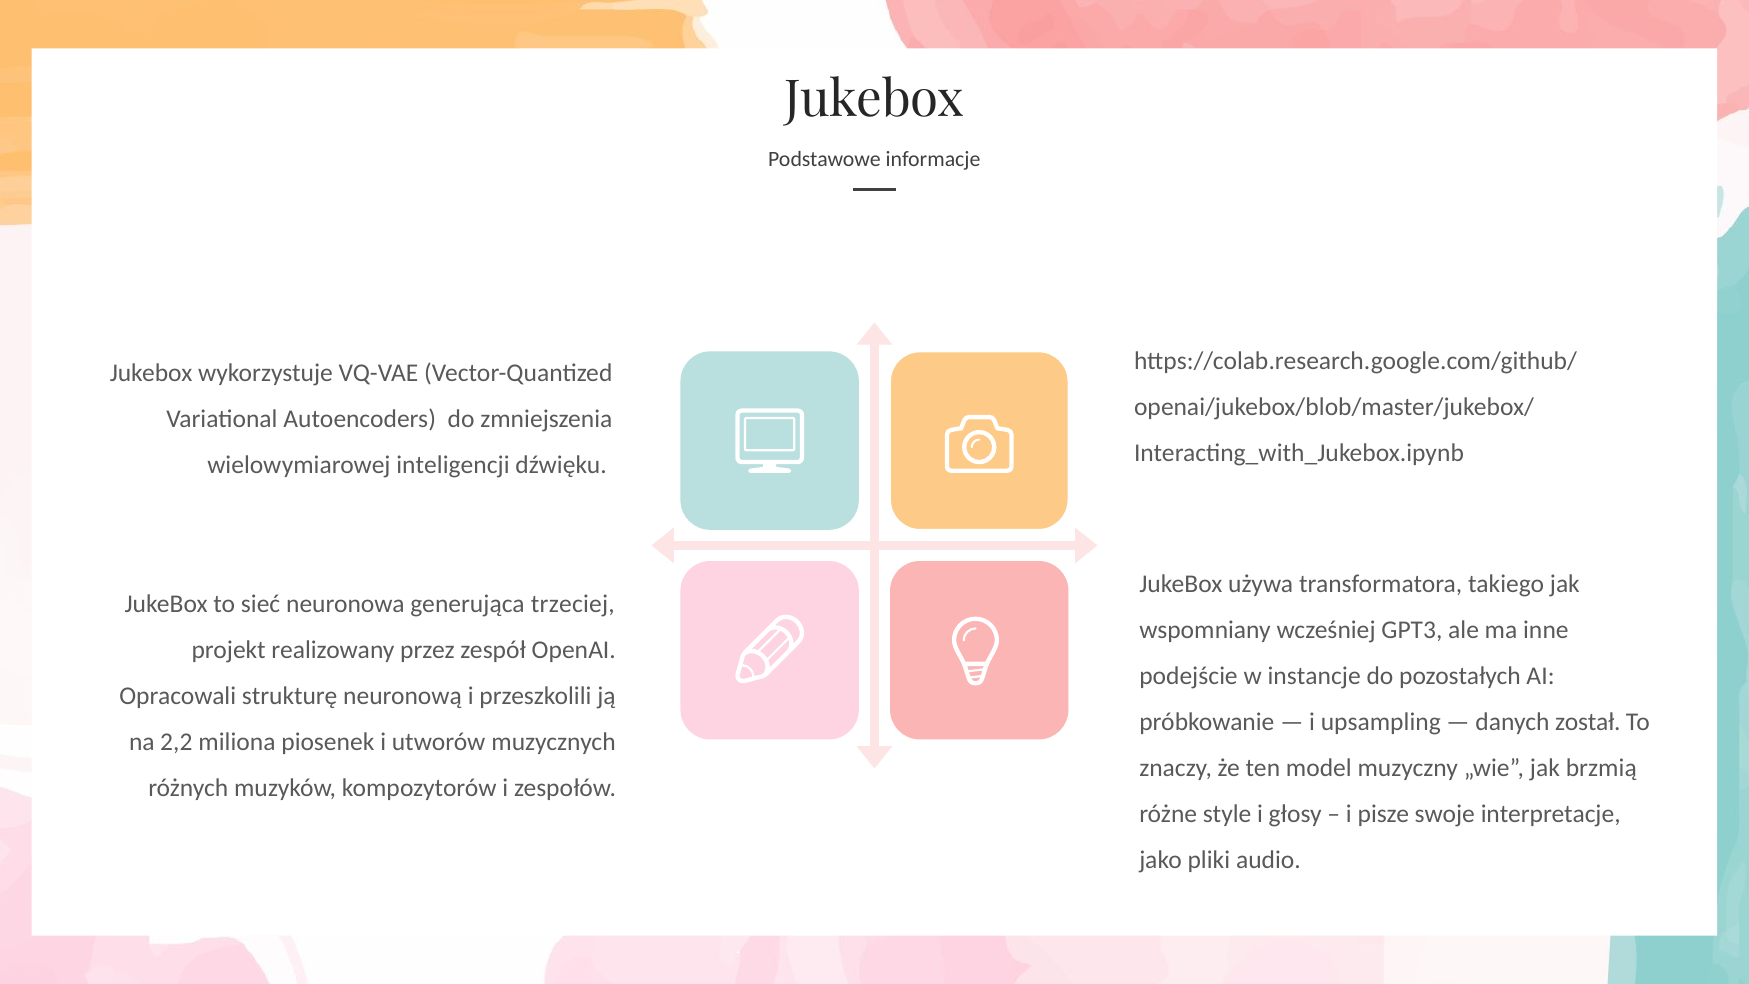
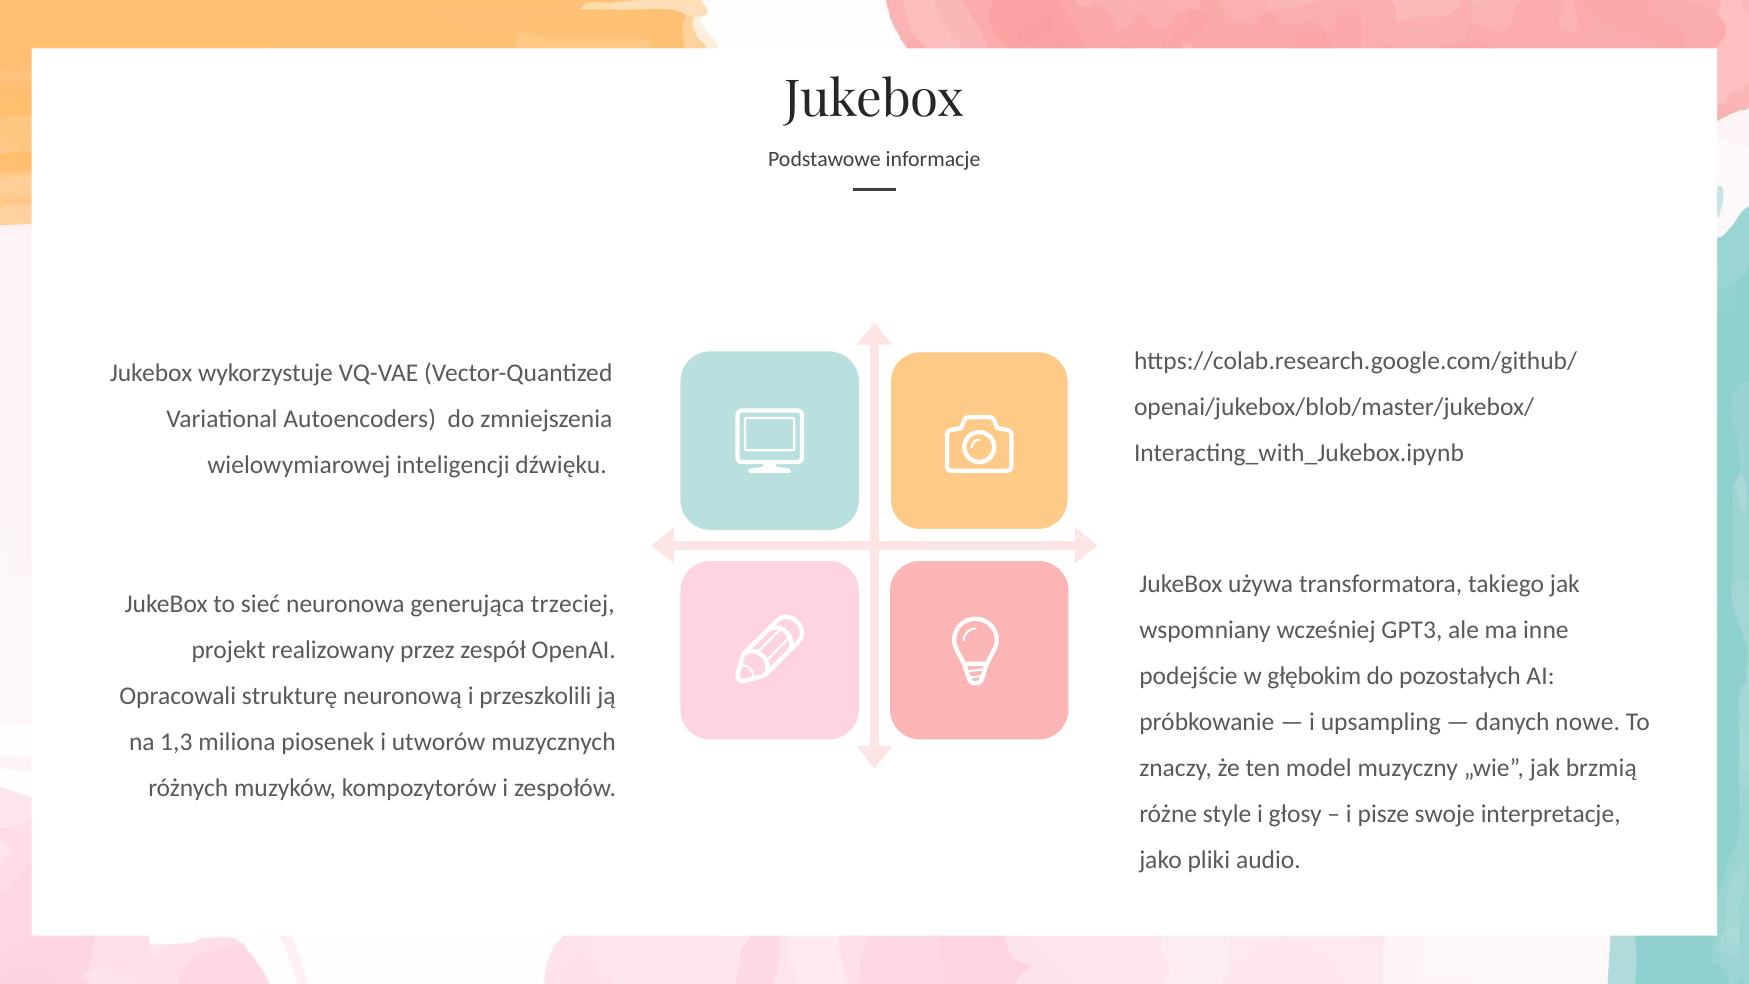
instancje: instancje -> głębokim
został: został -> nowe
2,2: 2,2 -> 1,3
